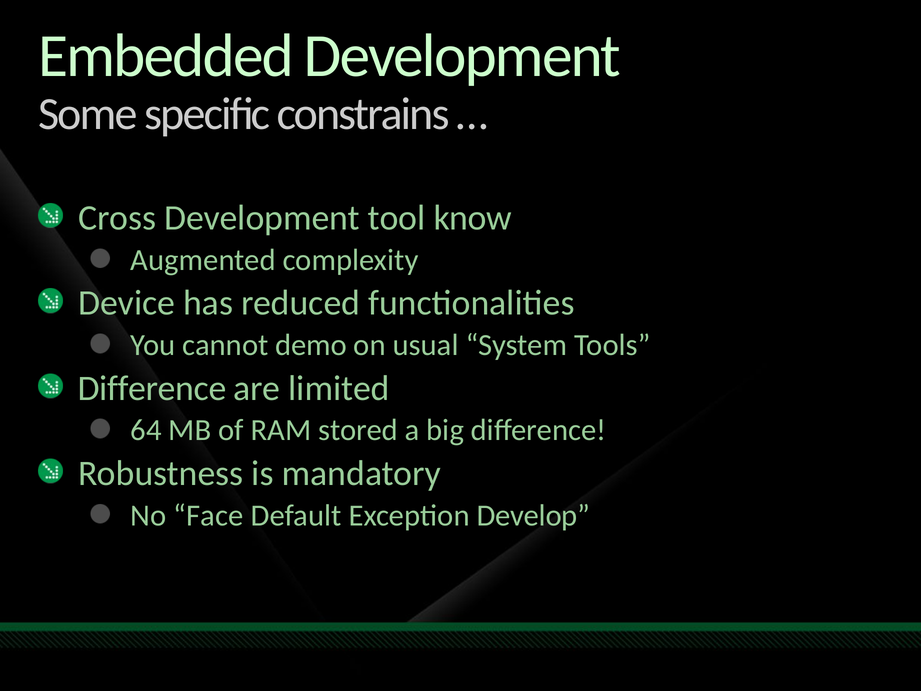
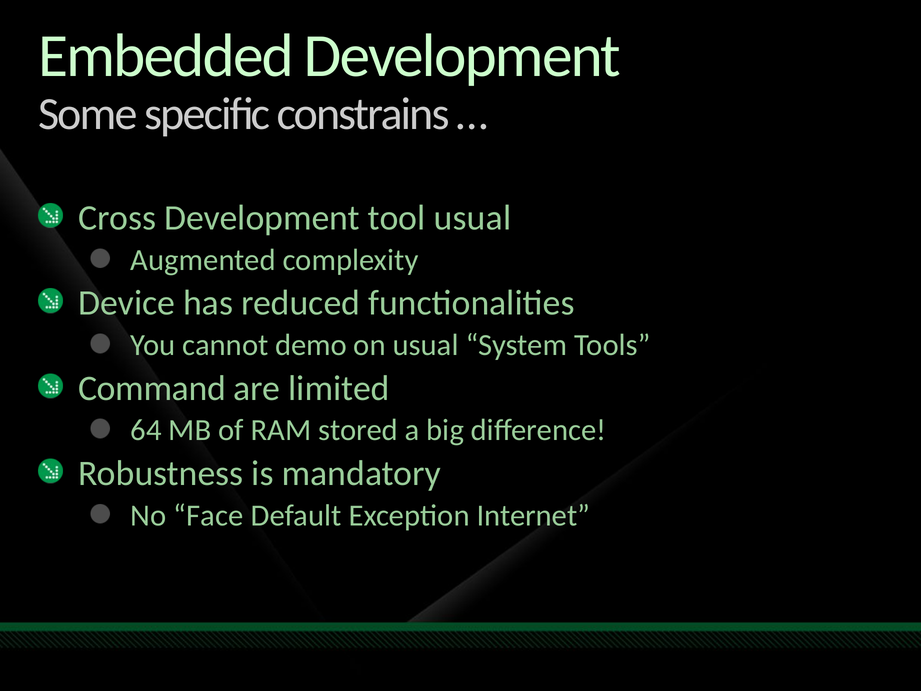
tool know: know -> usual
Difference at (152, 388): Difference -> Command
Develop: Develop -> Internet
